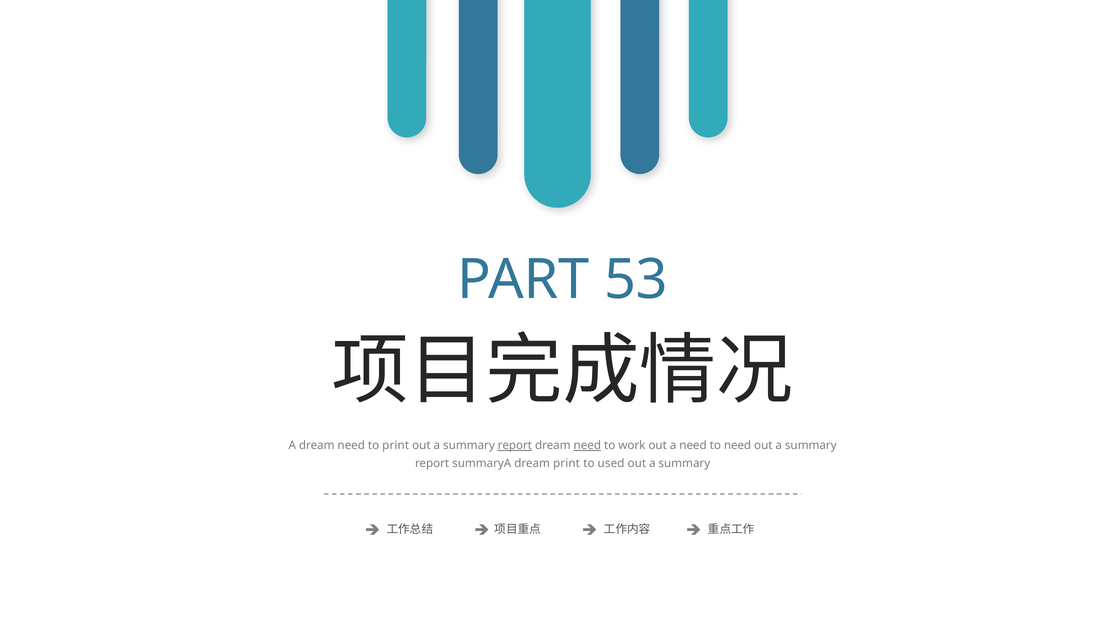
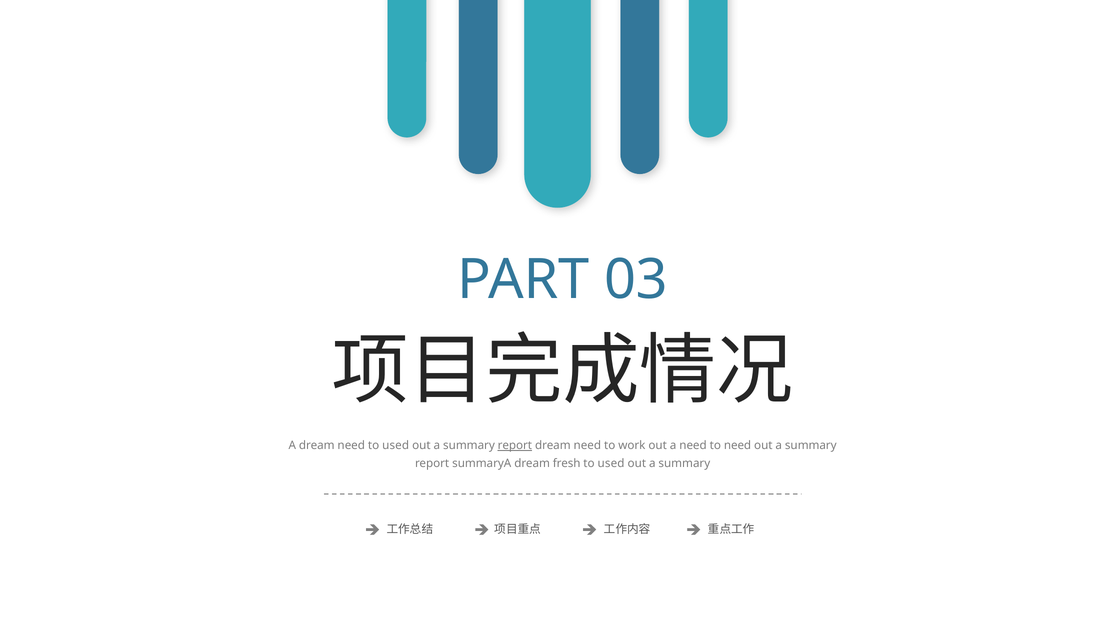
53: 53 -> 03
need to print: print -> used
need at (587, 445) underline: present -> none
dream print: print -> fresh
